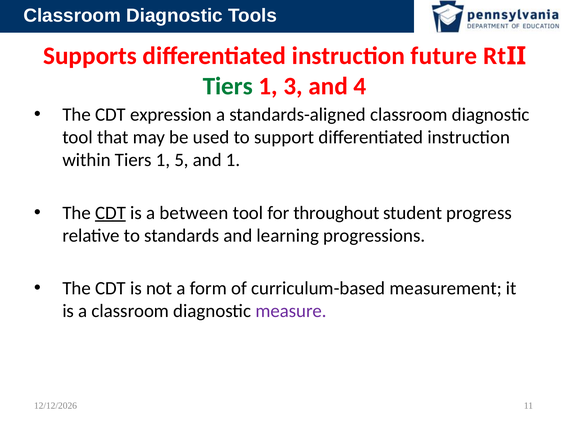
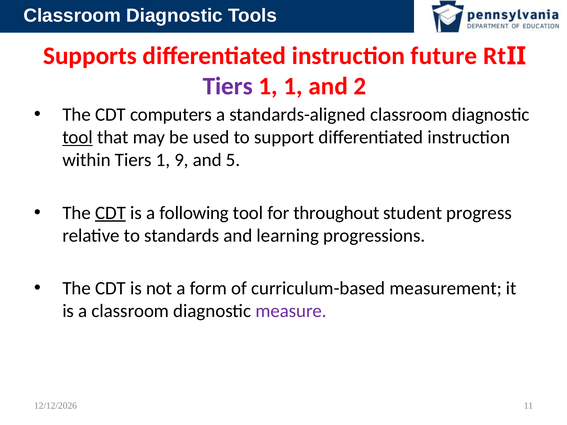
Tiers at (228, 86) colour: green -> purple
1 3: 3 -> 1
4: 4 -> 2
expression: expression -> computers
tool at (78, 137) underline: none -> present
5: 5 -> 9
and 1: 1 -> 5
between: between -> following
